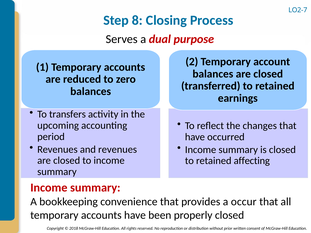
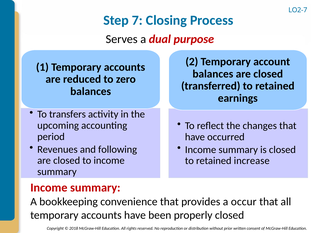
8: 8 -> 7
and revenues: revenues -> following
affecting: affecting -> increase
